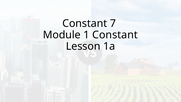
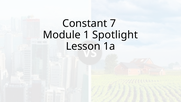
1 Constant: Constant -> Spotlight
